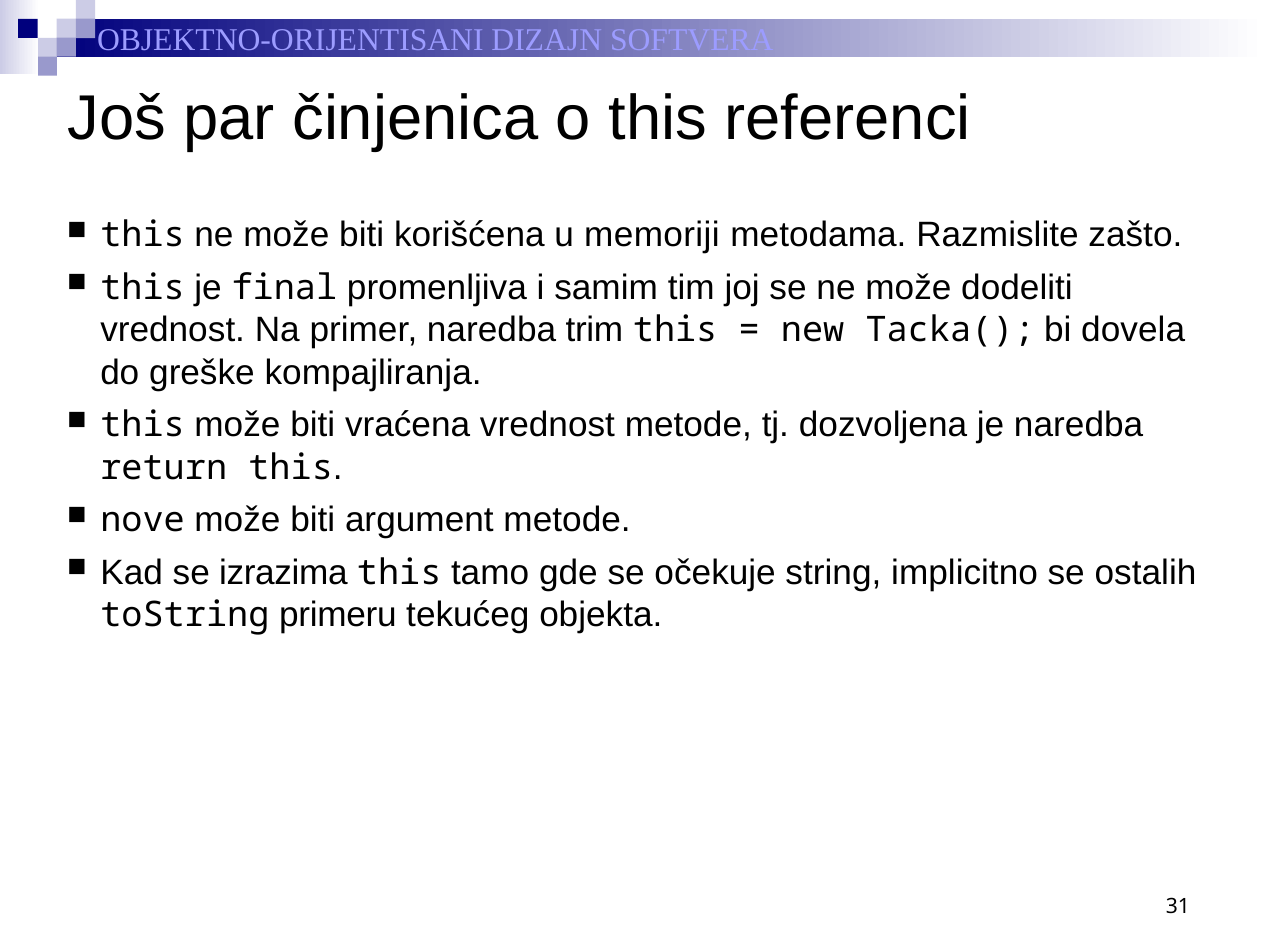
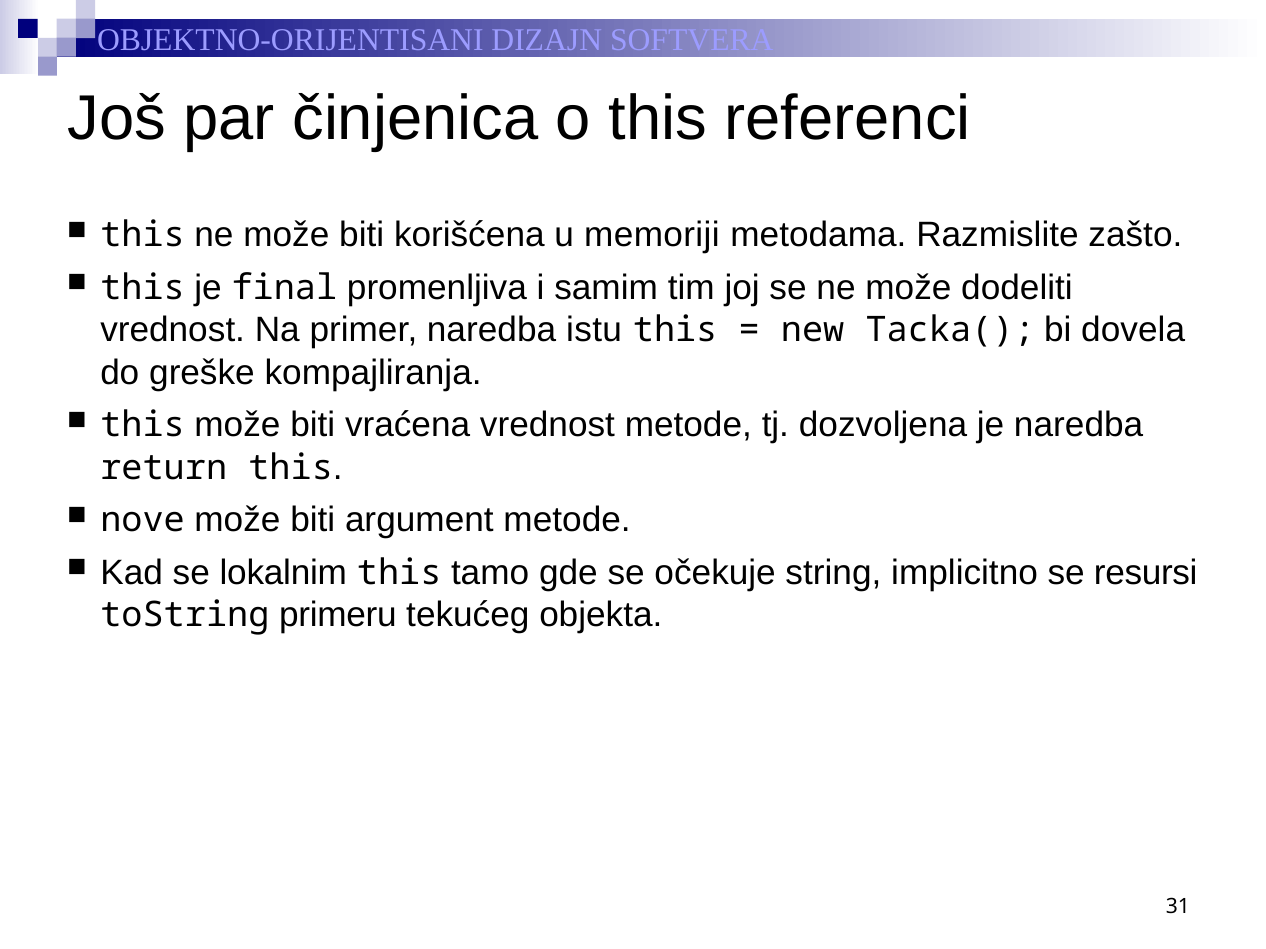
trim: trim -> istu
izrazima: izrazima -> lokalnim
ostalih: ostalih -> resursi
